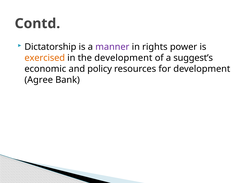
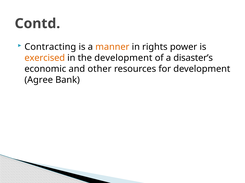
Dictatorship: Dictatorship -> Contracting
manner colour: purple -> orange
suggest’s: suggest’s -> disaster’s
policy: policy -> other
